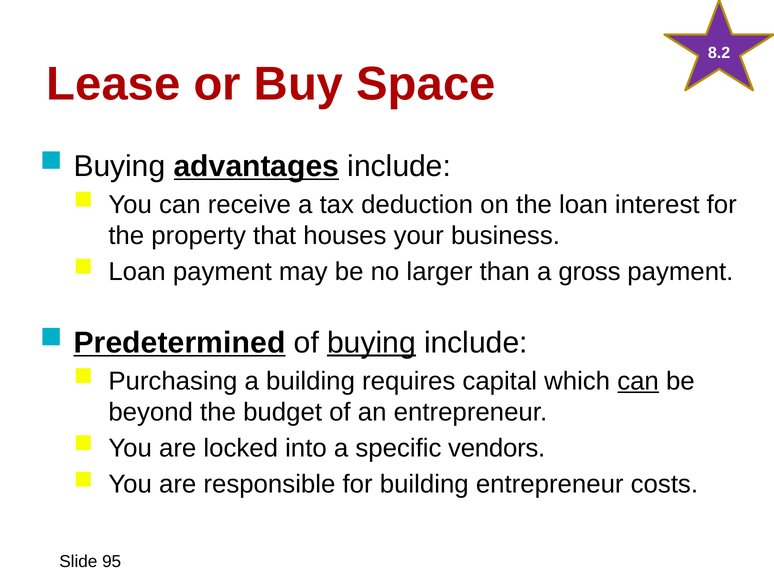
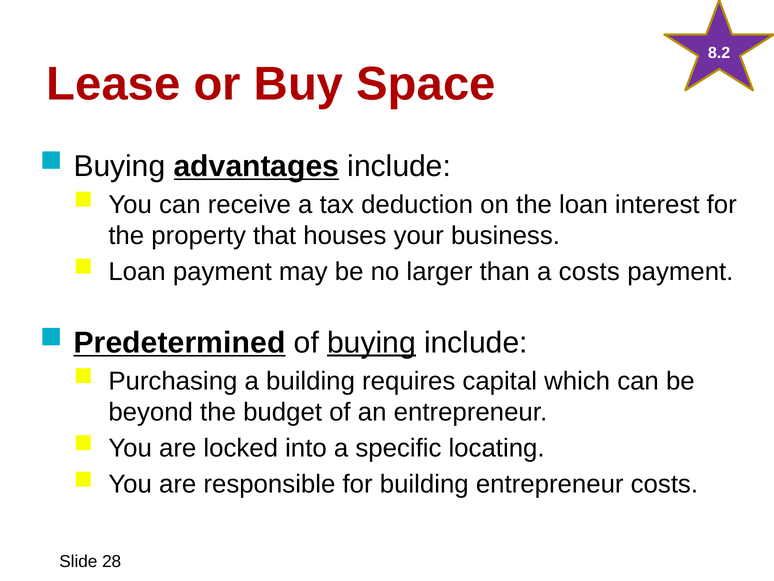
a gross: gross -> costs
can at (638, 381) underline: present -> none
vendors: vendors -> locating
95: 95 -> 28
